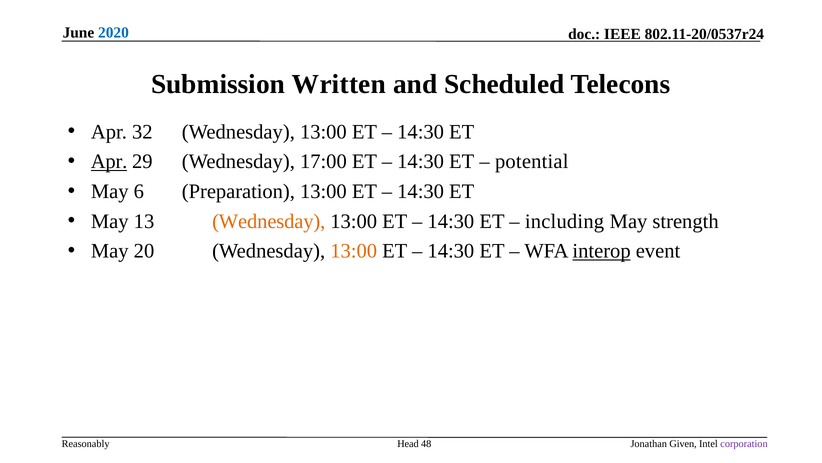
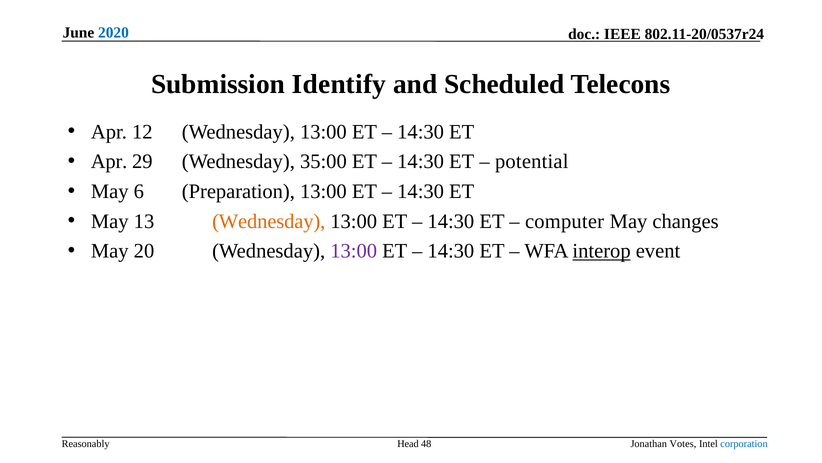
Written: Written -> Identify
32: 32 -> 12
Apr at (109, 161) underline: present -> none
17:00: 17:00 -> 35:00
including: including -> computer
strength: strength -> changes
13:00 at (354, 251) colour: orange -> purple
Given: Given -> Votes
corporation colour: purple -> blue
